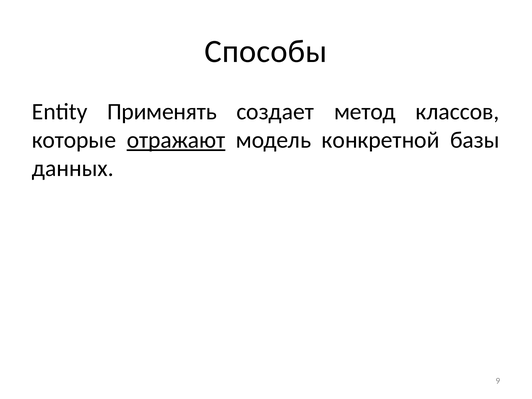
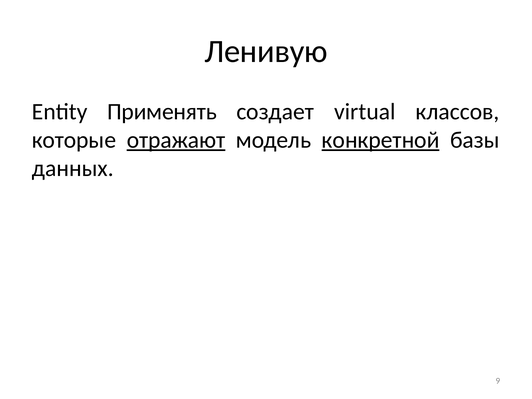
Способы: Способы -> Ленивую
метод: метод -> virtual
конкретной underline: none -> present
